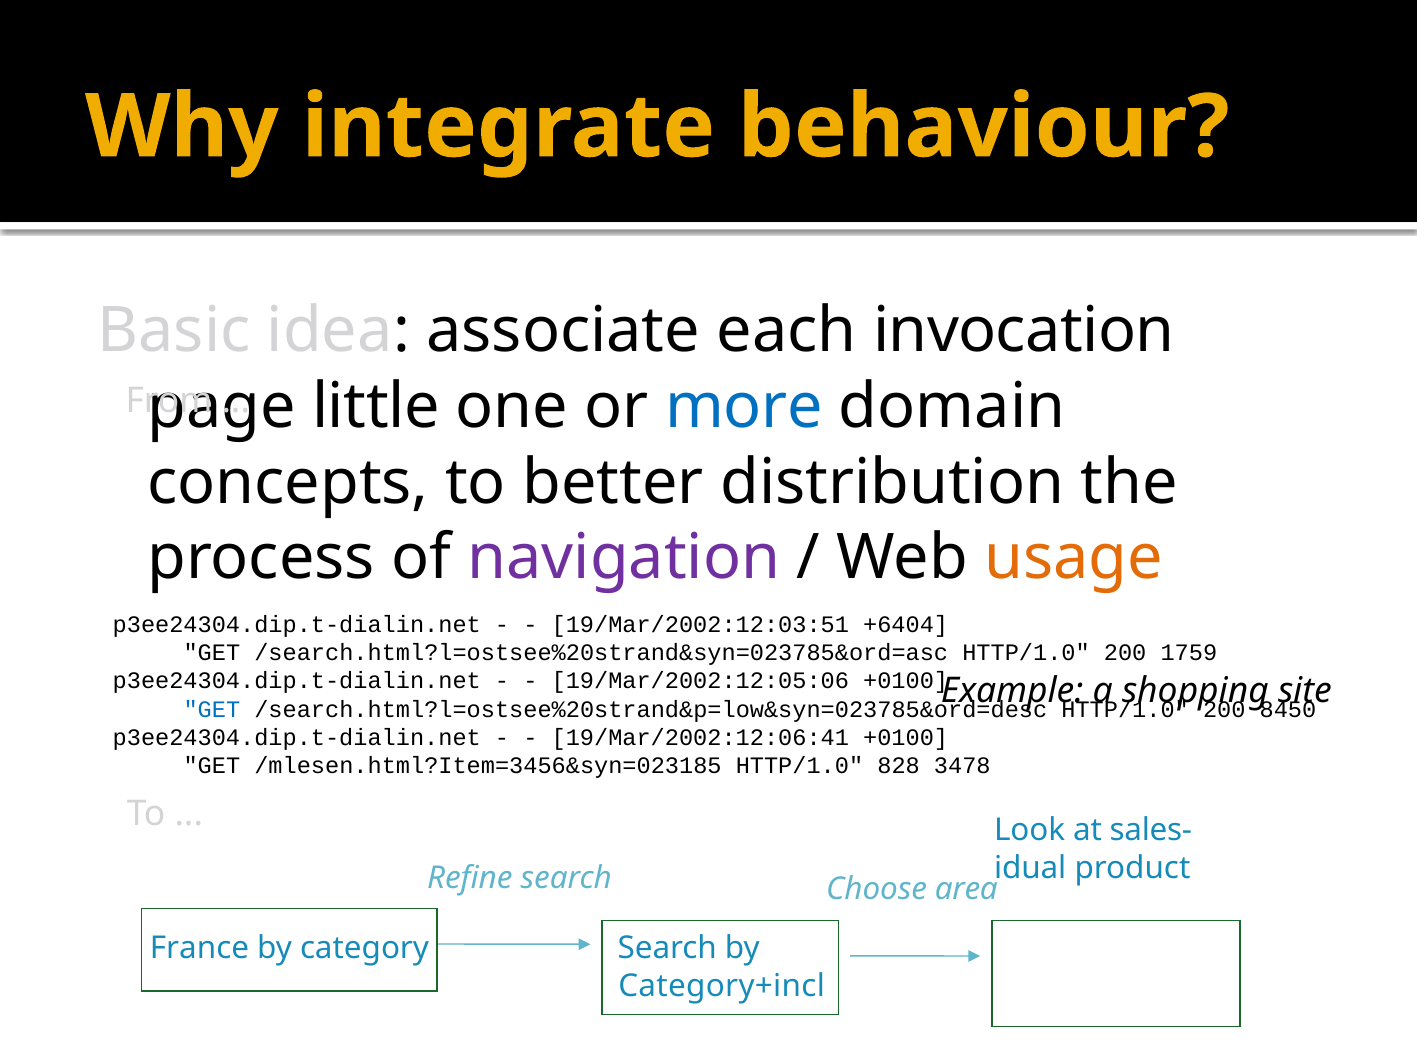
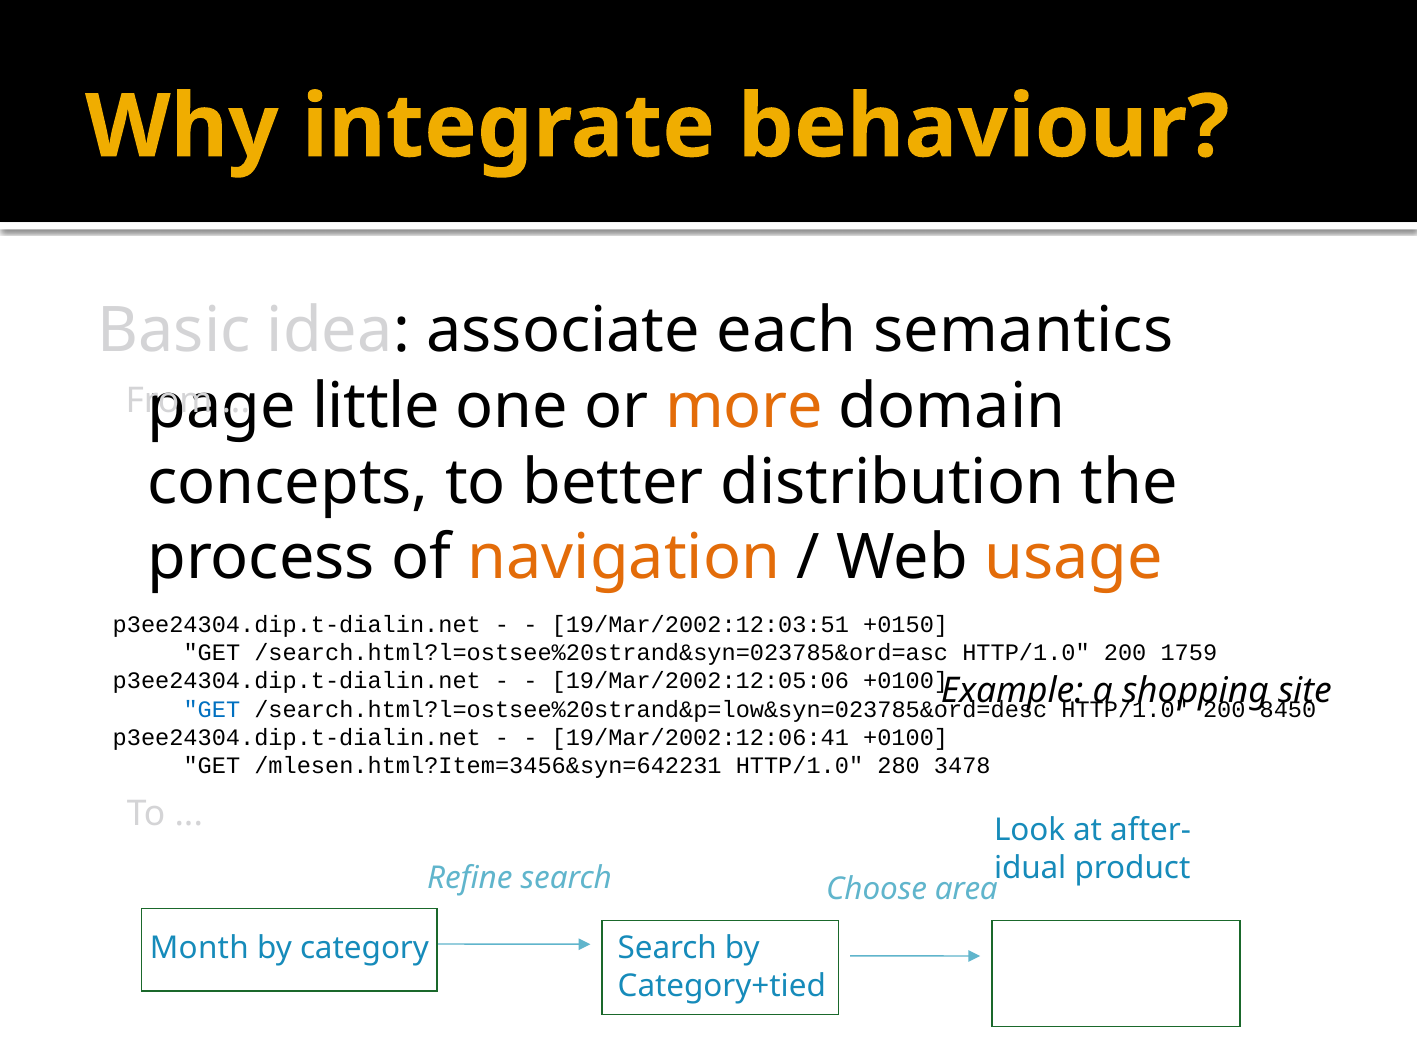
invocation: invocation -> semantics
more colour: blue -> orange
navigation colour: purple -> orange
+6404: +6404 -> +0150
/mlesen.html?Item=3456&syn=023185: /mlesen.html?Item=3456&syn=023185 -> /mlesen.html?Item=3456&syn=642231
828: 828 -> 280
sales-: sales- -> after-
France: France -> Month
Category+incl: Category+incl -> Category+tied
